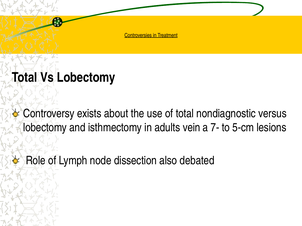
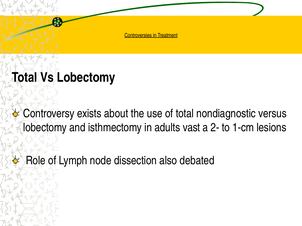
vein: vein -> vast
7-: 7- -> 2-
5-cm: 5-cm -> 1-cm
